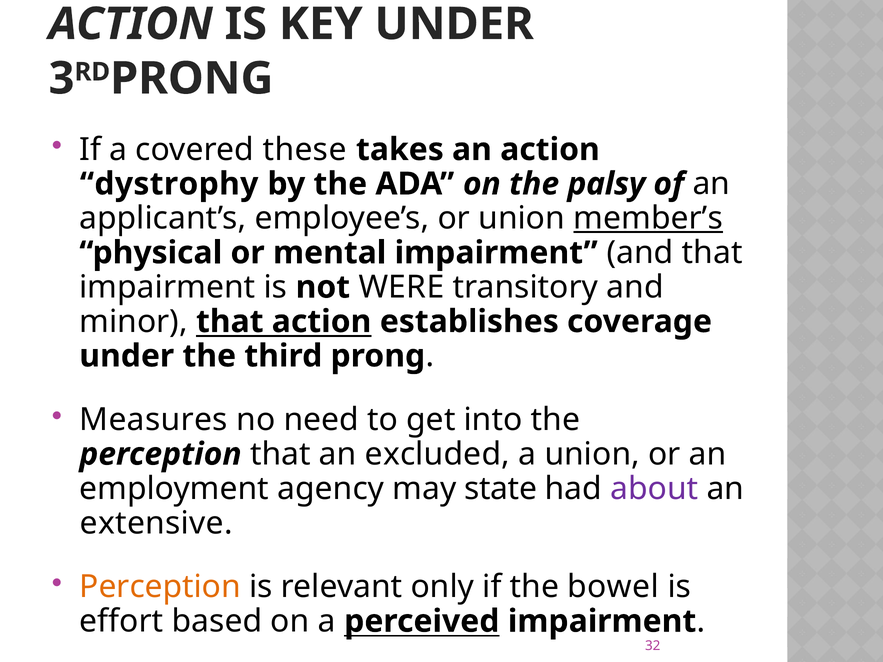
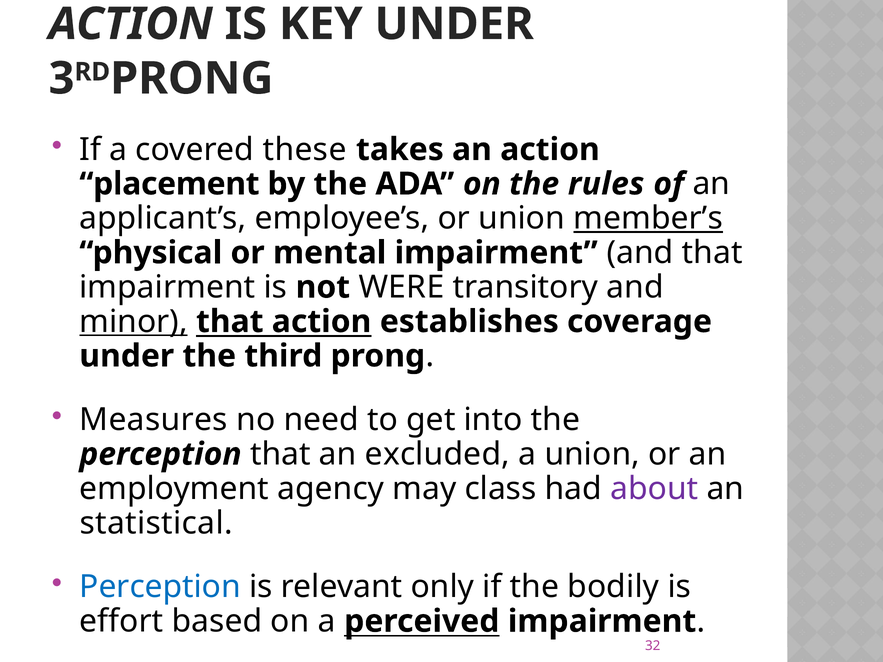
dystrophy: dystrophy -> placement
palsy: palsy -> rules
minor underline: none -> present
state: state -> class
extensive: extensive -> statistical
Perception at (160, 587) colour: orange -> blue
bowel: bowel -> bodily
